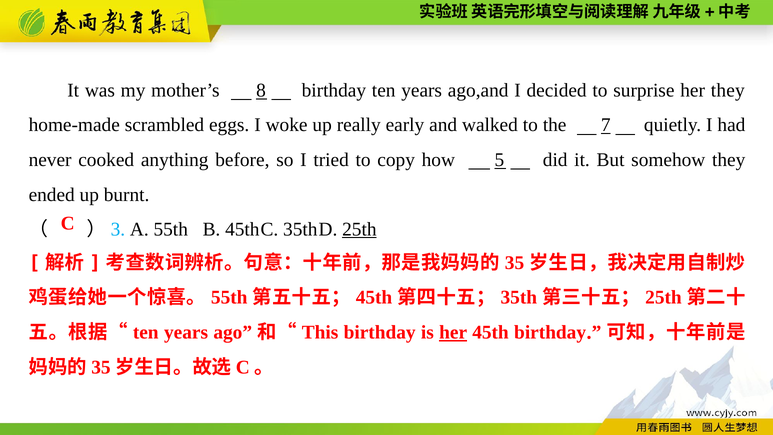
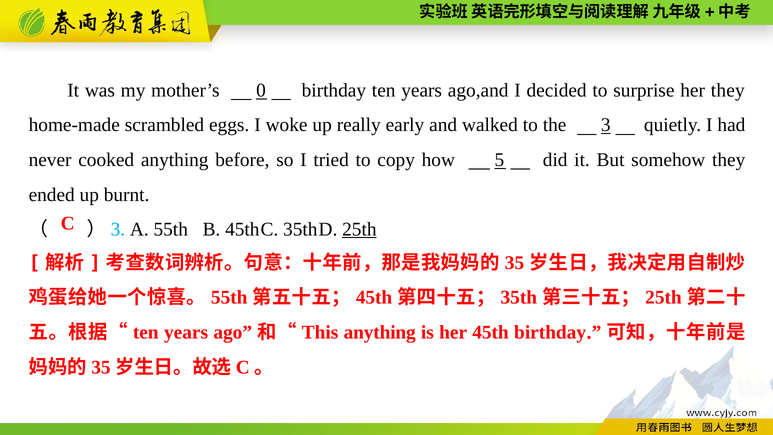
8: 8 -> 0
7: 7 -> 3
birthday at (380, 332): birthday -> anything
her at (453, 332) underline: present -> none
